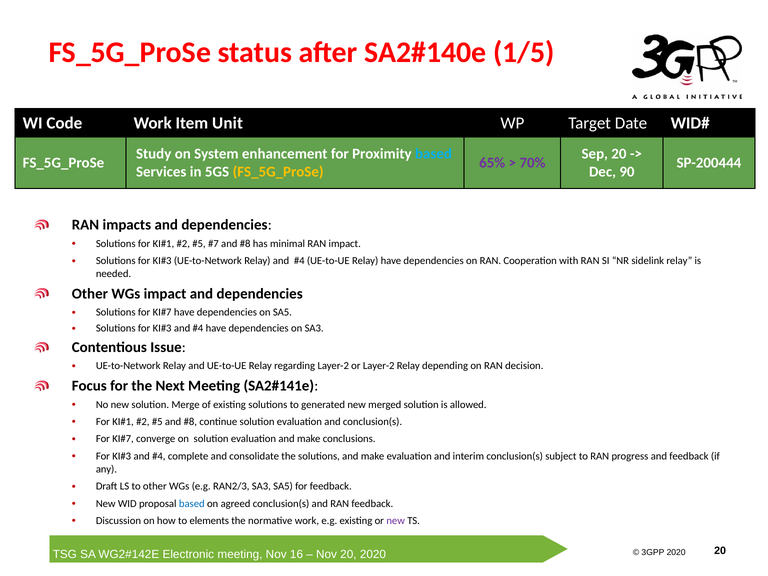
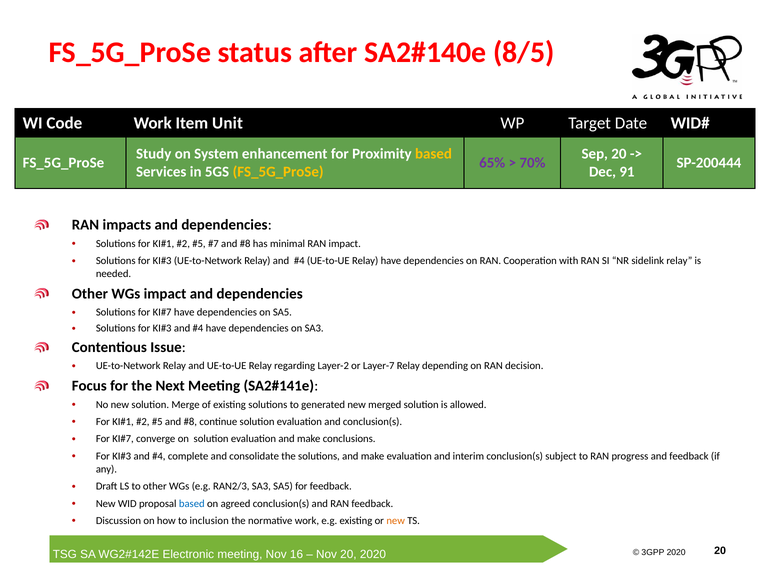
1/5: 1/5 -> 8/5
based at (434, 154) colour: light blue -> yellow
90: 90 -> 91
or Layer-2: Layer-2 -> Layer-7
elements: elements -> inclusion
new at (396, 521) colour: purple -> orange
